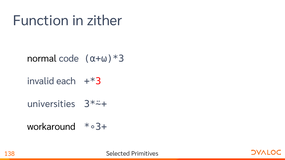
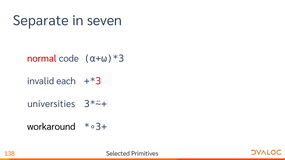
Function: Function -> Separate
zither: zither -> seven
normal colour: black -> red
